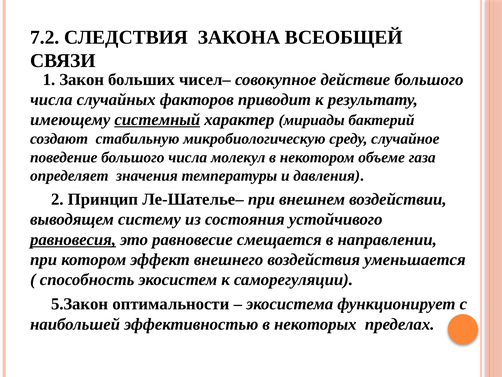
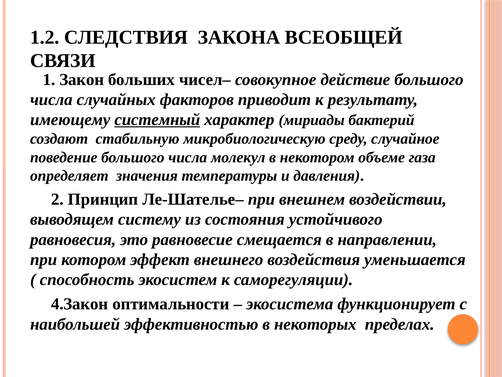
7.2: 7.2 -> 1.2
равновесия underline: present -> none
5.Закон: 5.Закон -> 4.Закон
